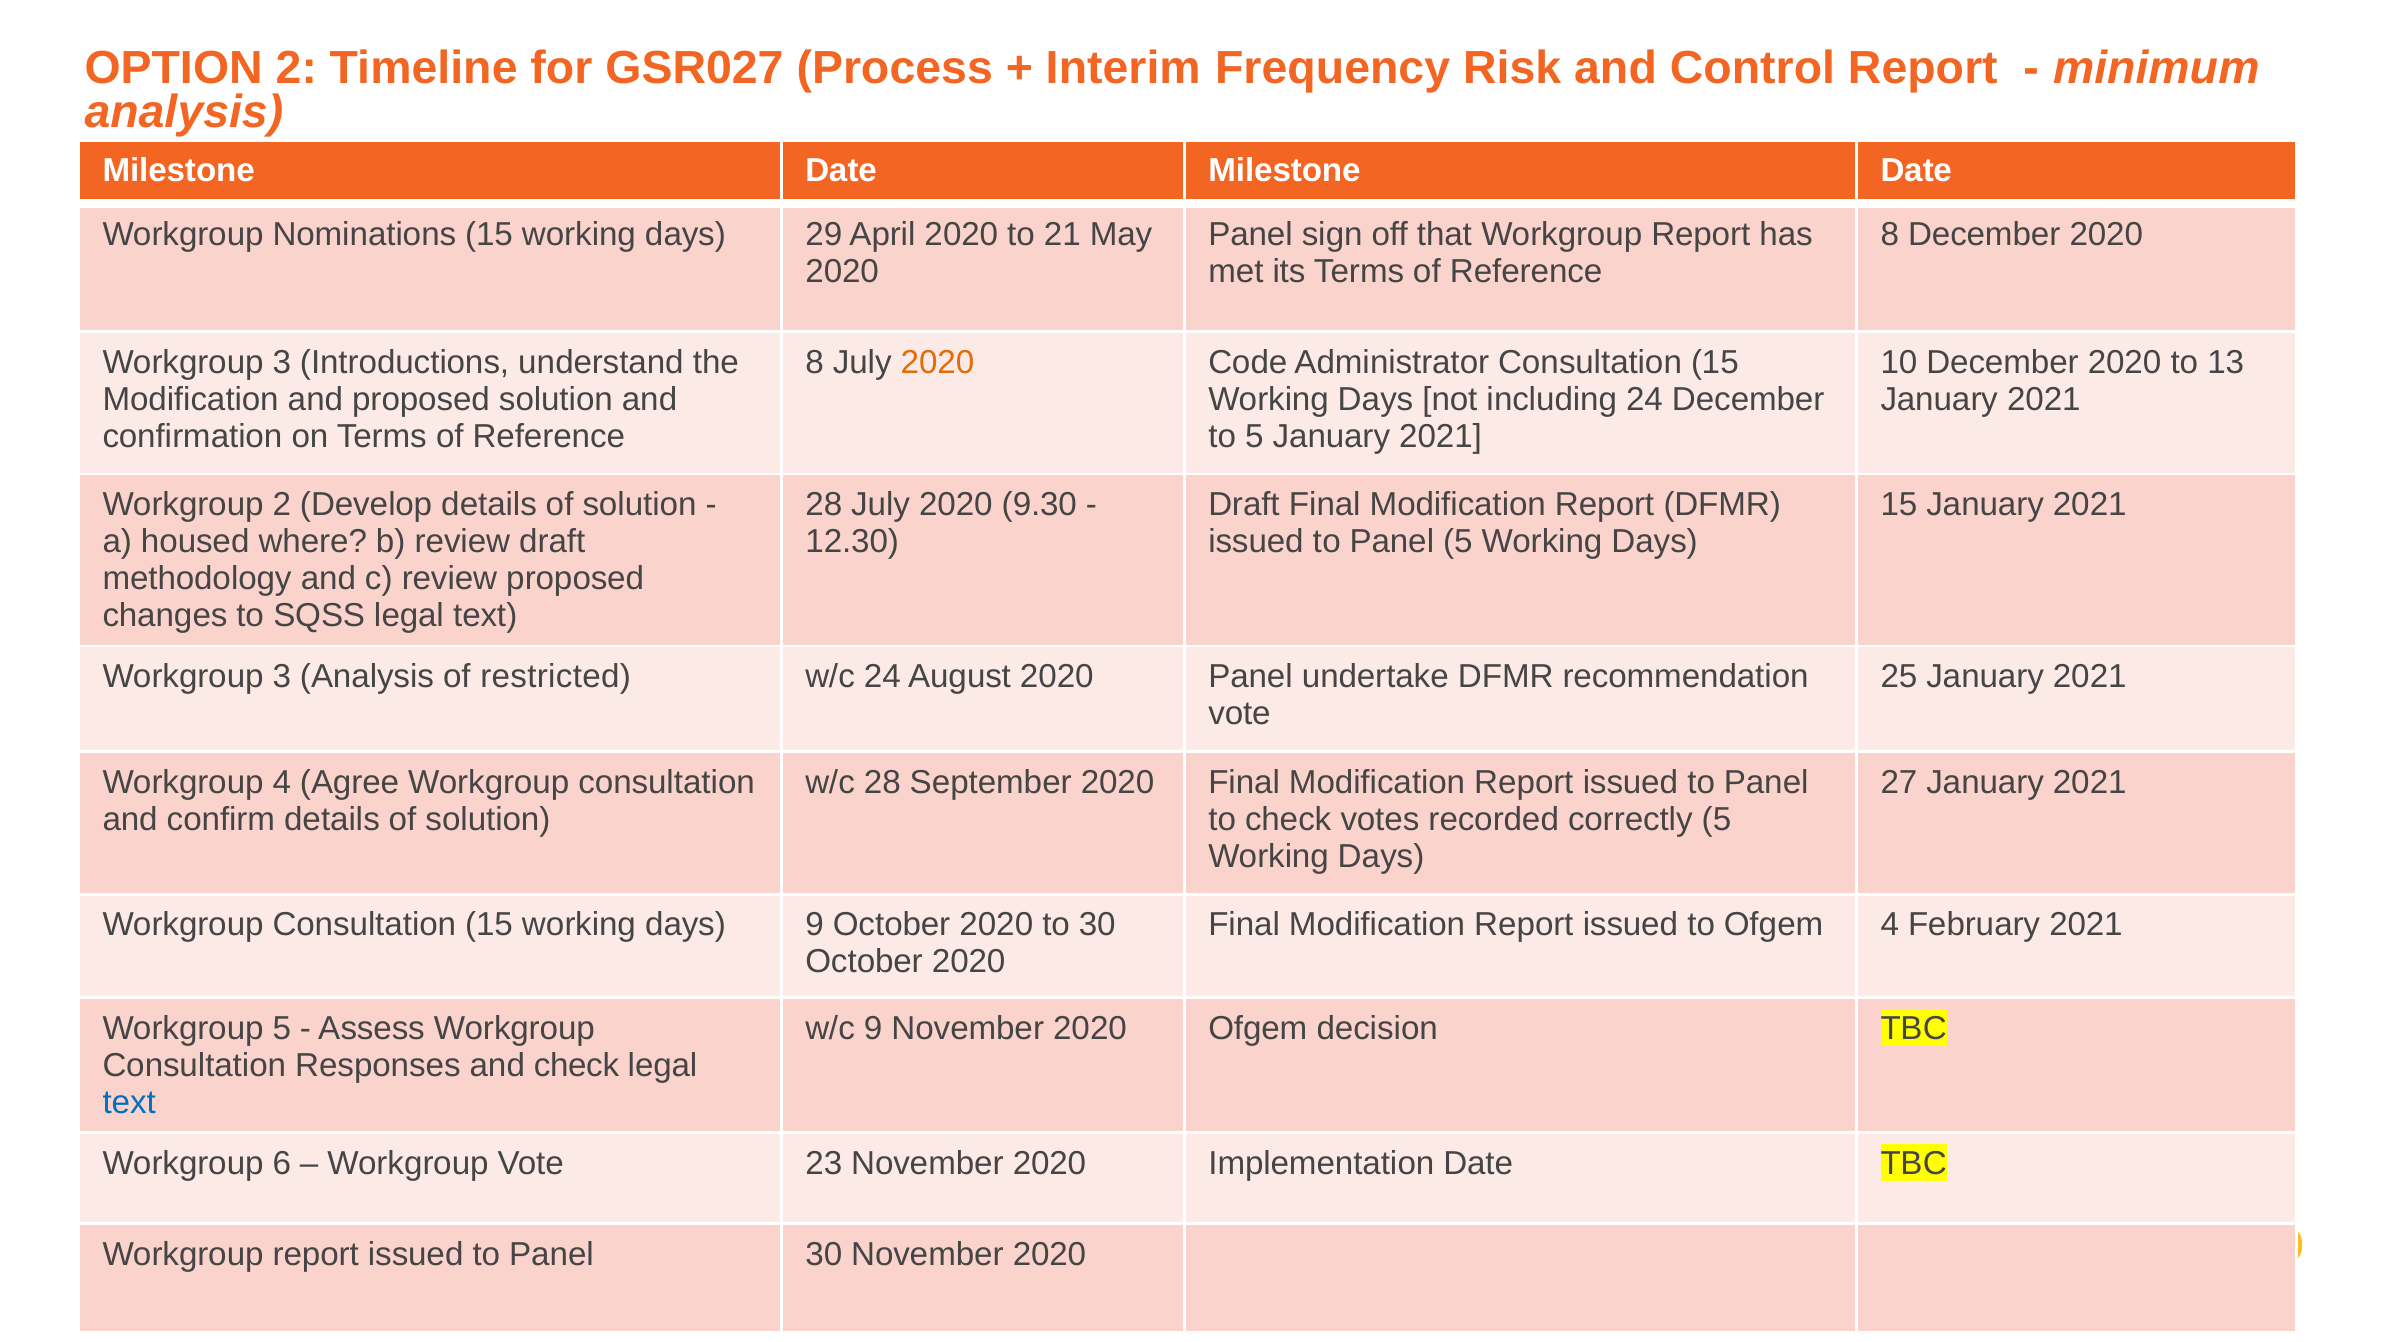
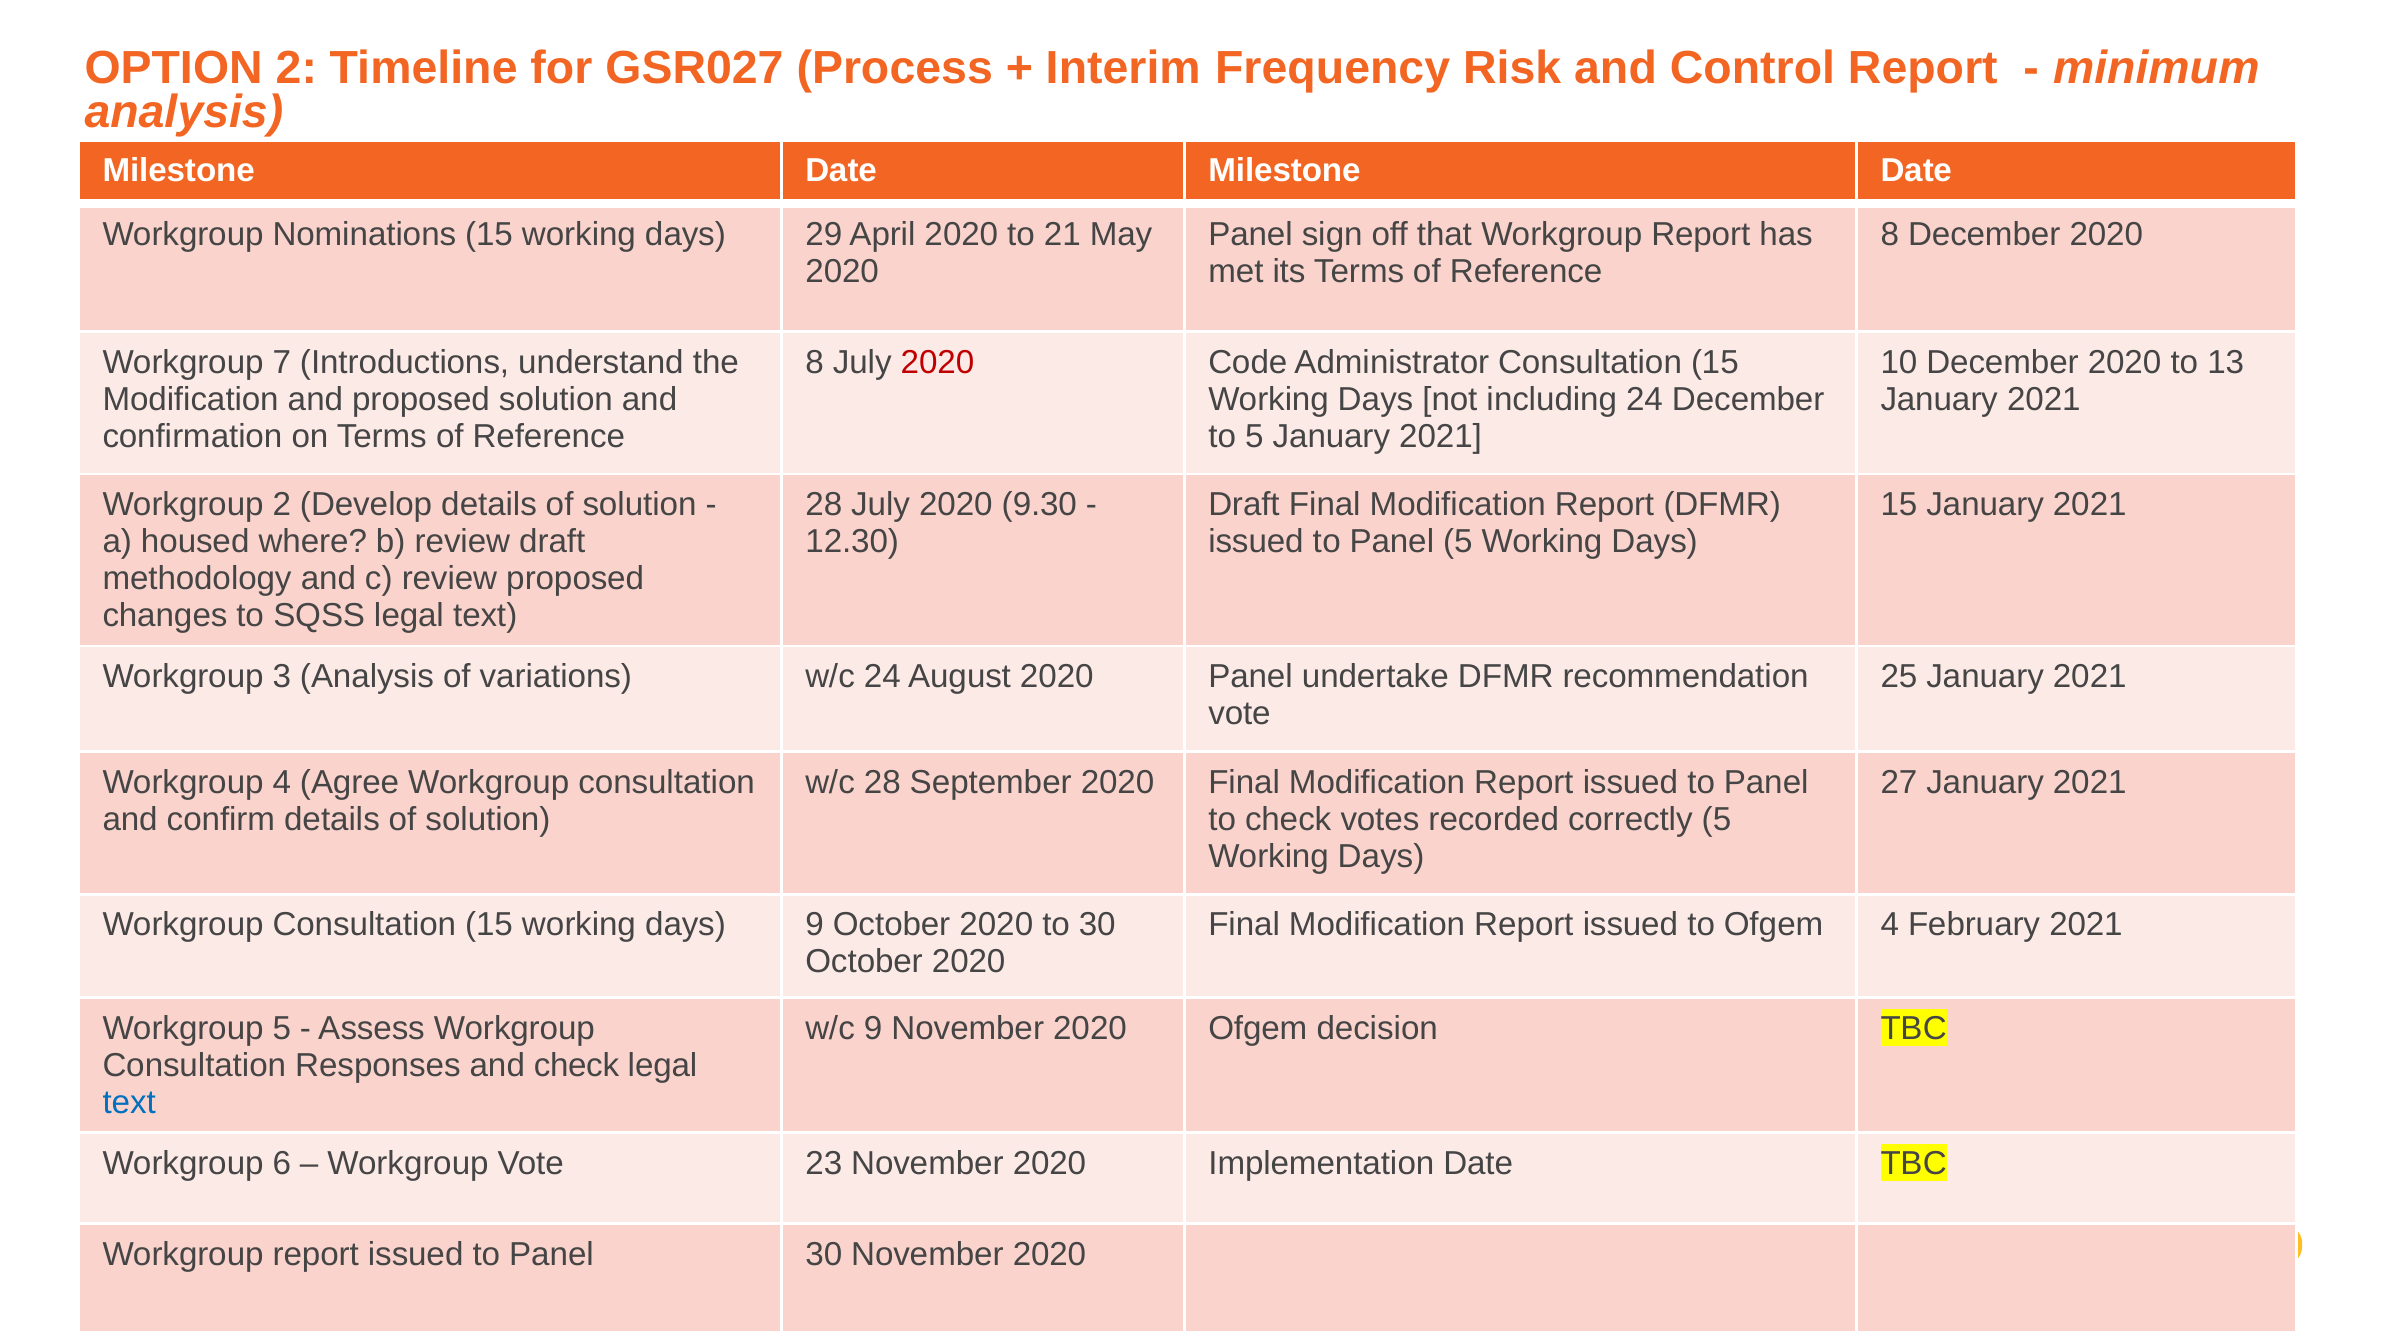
3 at (282, 362): 3 -> 7
2020 at (937, 362) colour: orange -> red
restricted: restricted -> variations
